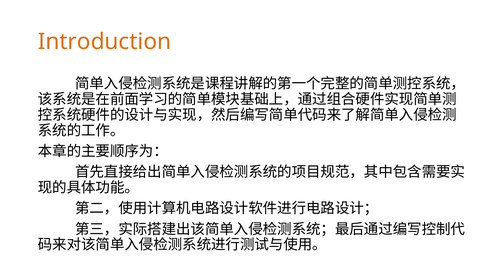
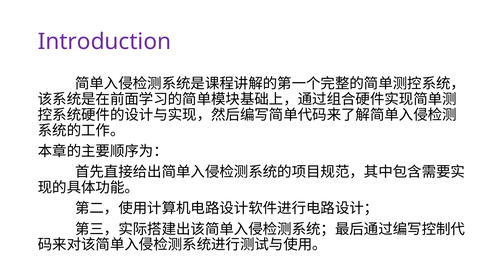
Introduction colour: orange -> purple
